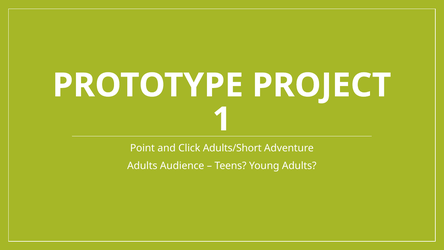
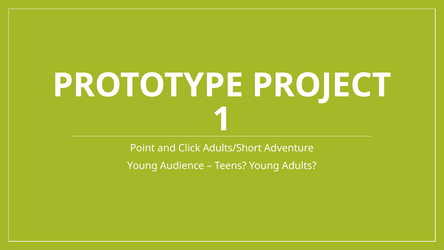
Adults at (142, 165): Adults -> Young
